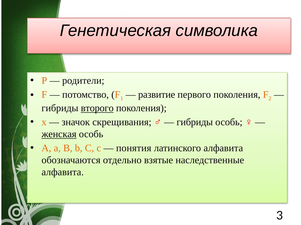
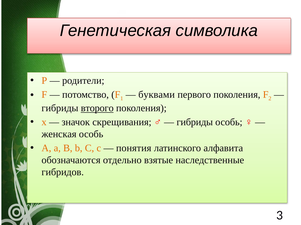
развитие: развитие -> буквами
женская underline: present -> none
алфавита at (63, 173): алфавита -> гибридов
